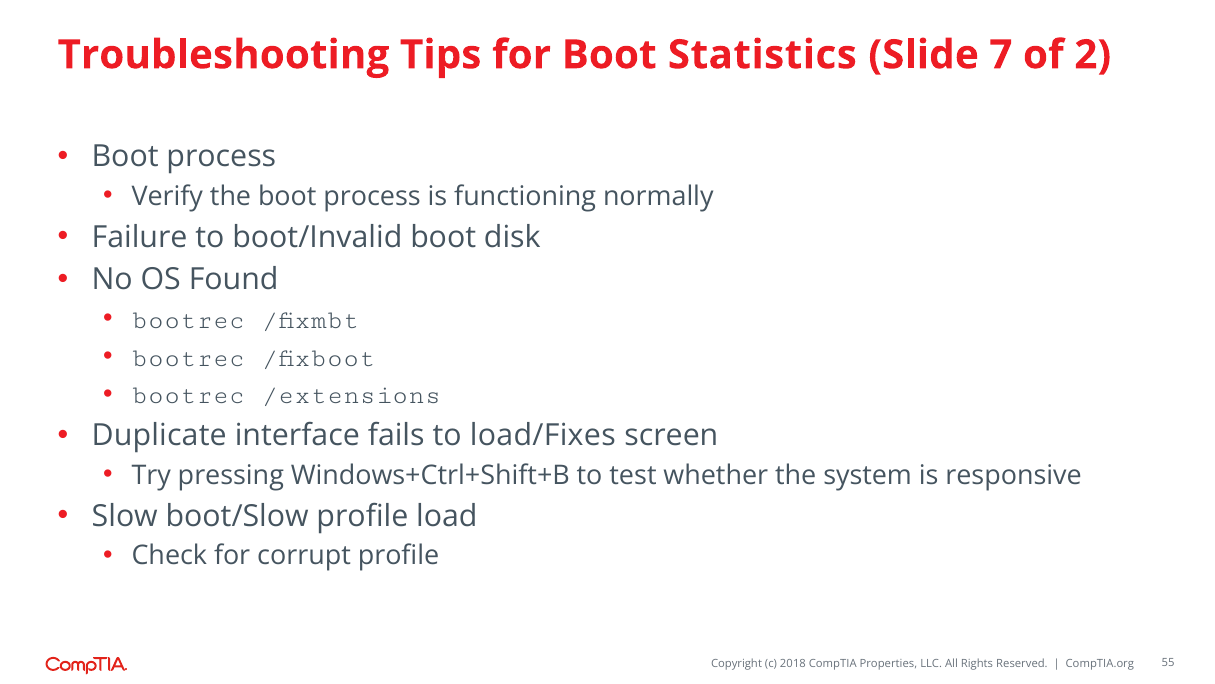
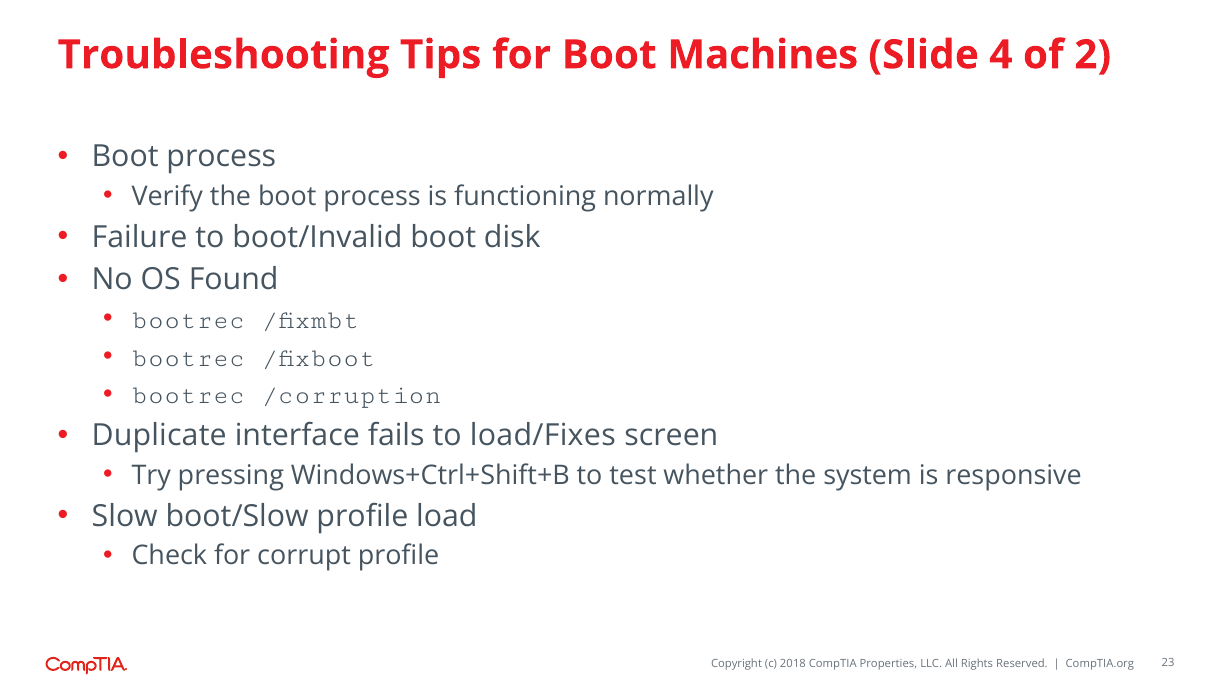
Statistics: Statistics -> Machines
7: 7 -> 4
/extensions: /extensions -> /corruption
55: 55 -> 23
